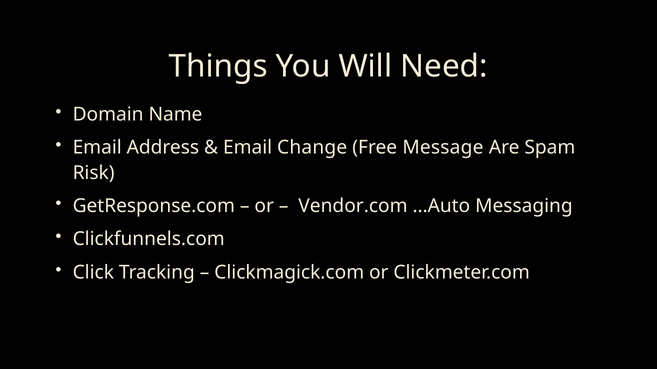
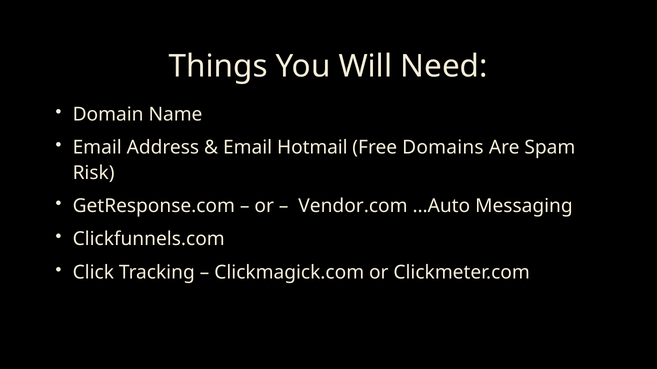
Change: Change -> Hotmail
Message: Message -> Domains
